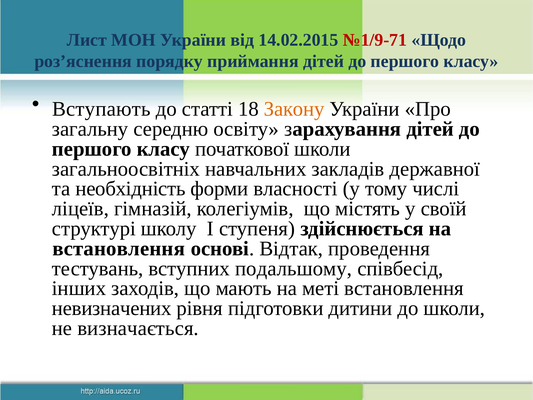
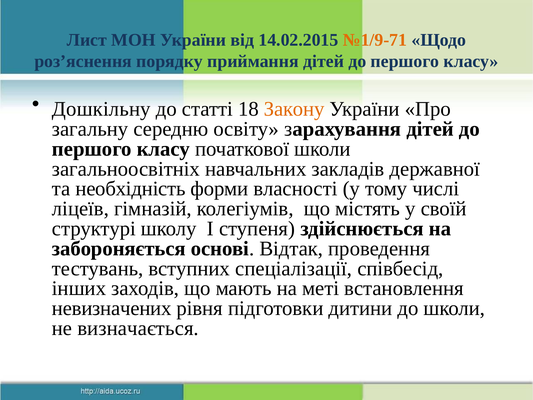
№1/9-71 colour: red -> orange
Вступають: Вступають -> Дошкільну
встановлення at (119, 248): встановлення -> забороняється
подальшому: подальшому -> спеціалізації
